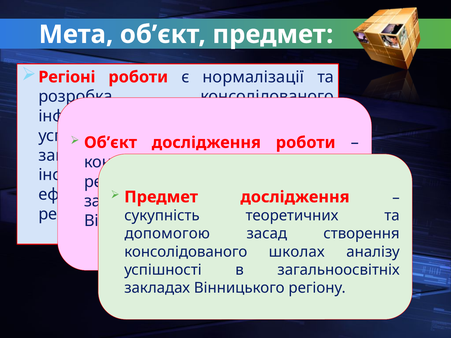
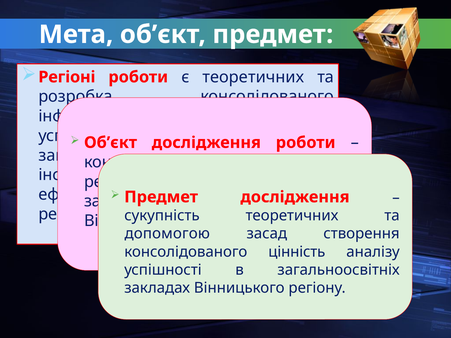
є нормалізації: нормалізації -> теоретичних
школах: школах -> цінність
